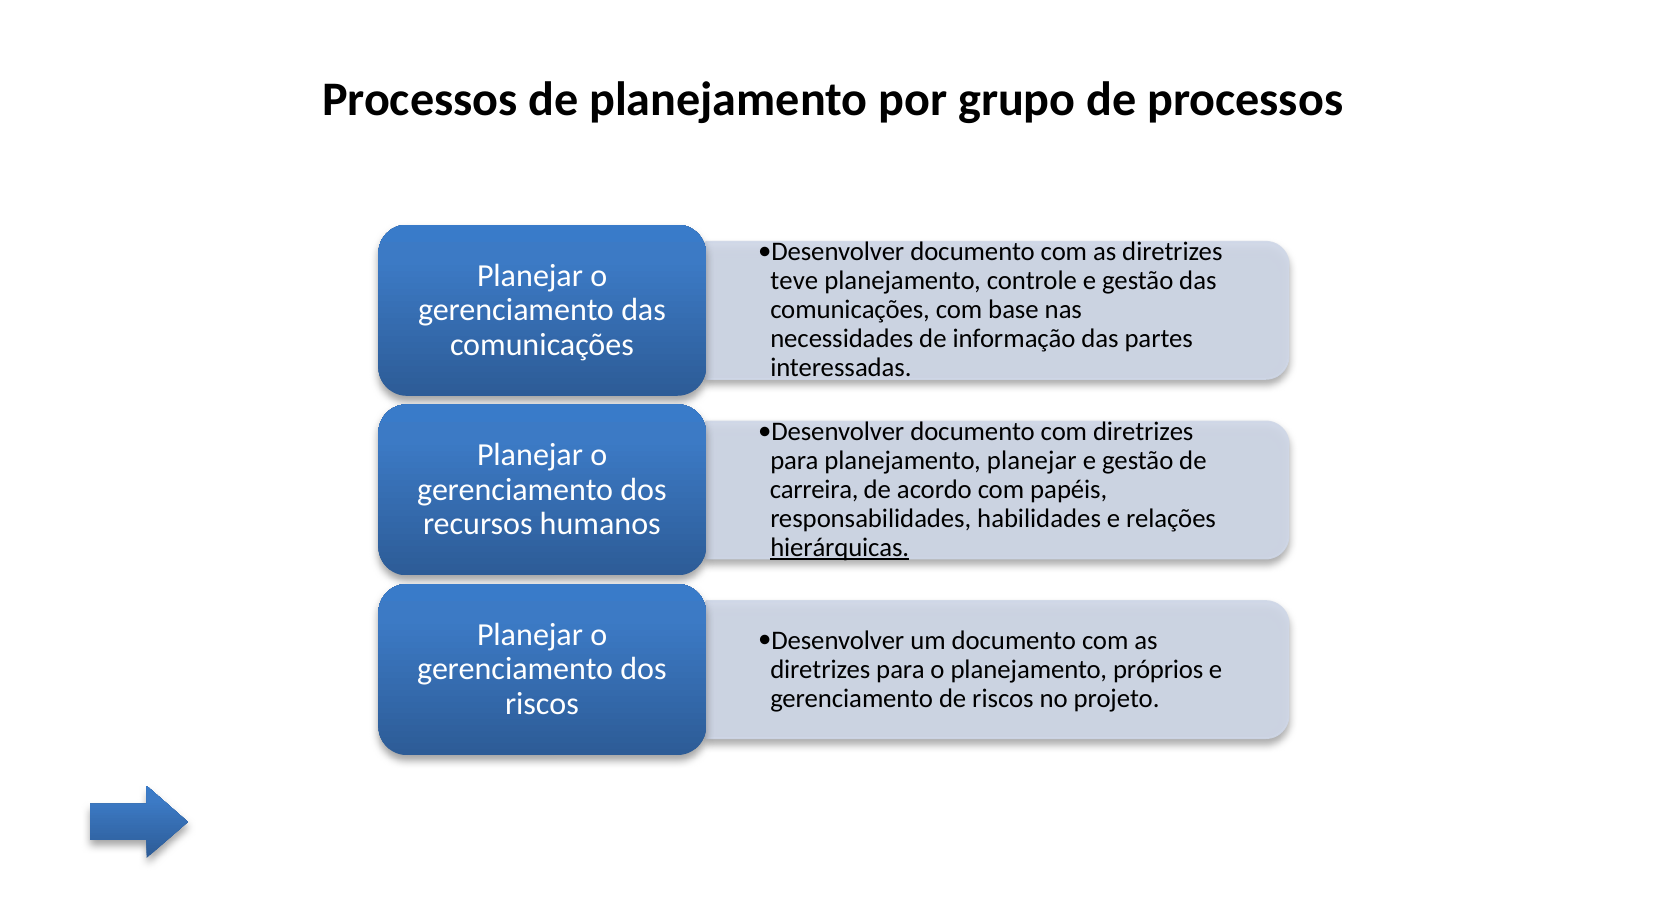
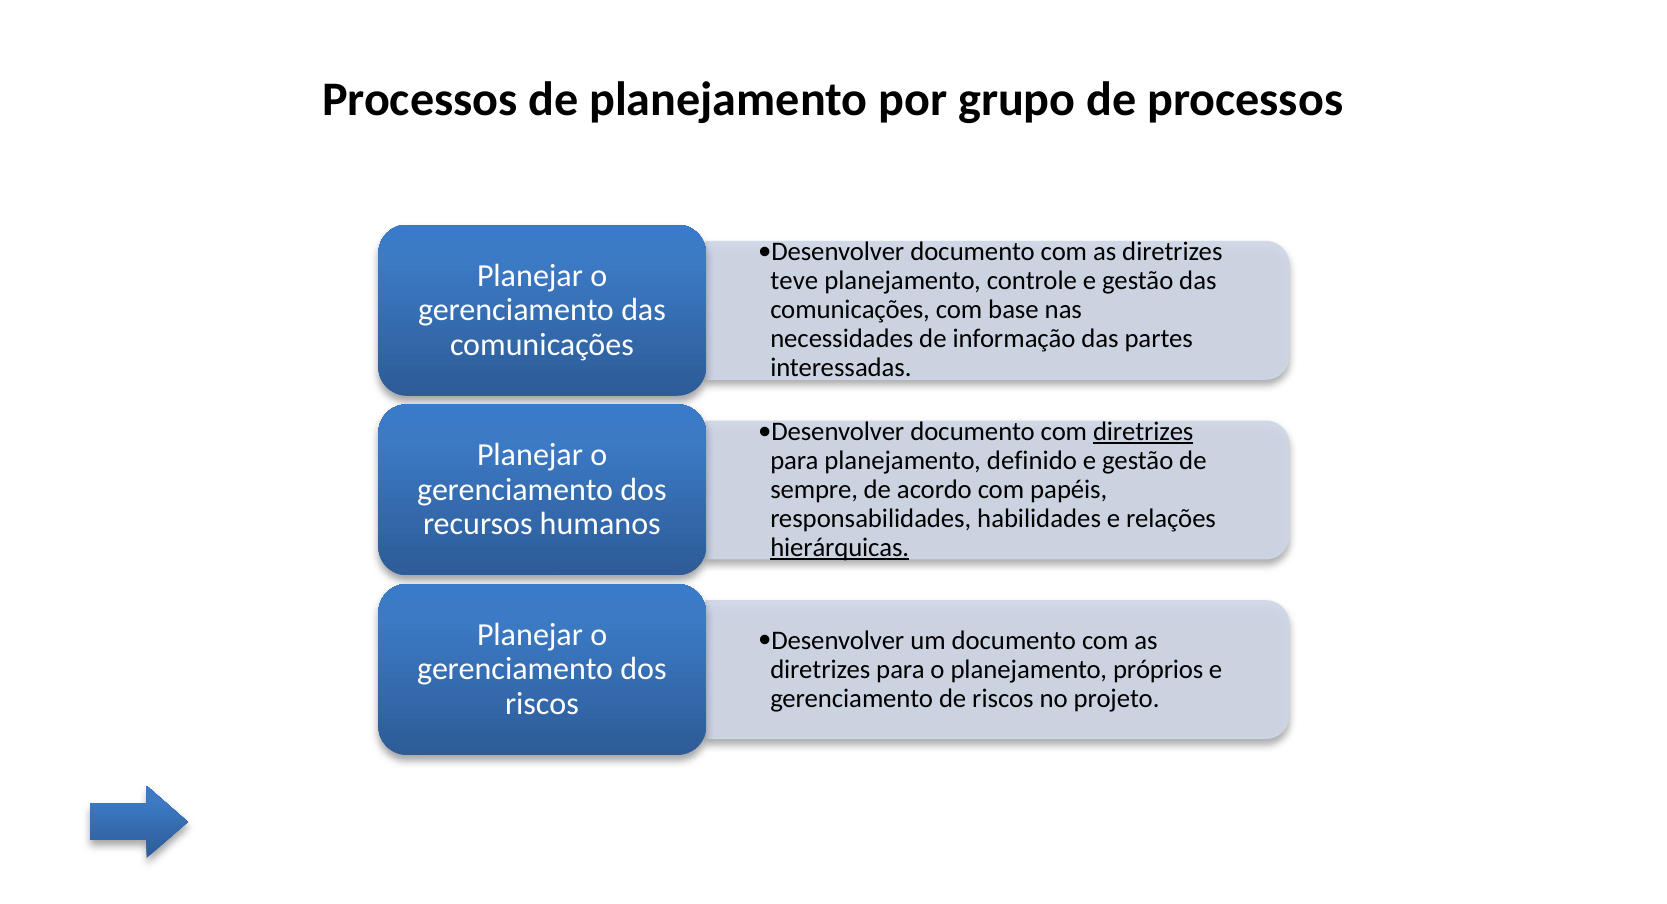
diretrizes at (1143, 432) underline: none -> present
planejamento planejar: planejar -> definido
carreira: carreira -> sempre
